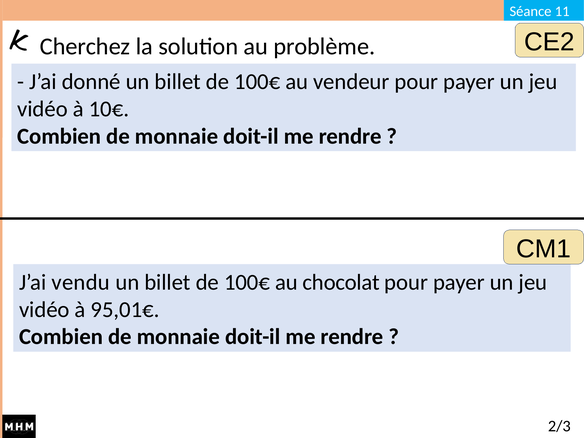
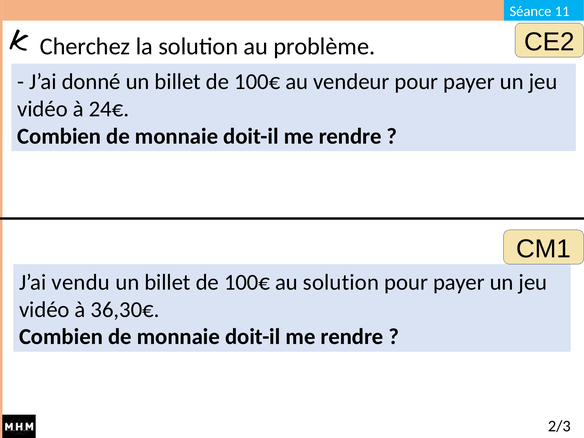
10€: 10€ -> 24€
au chocolat: chocolat -> solution
95,01€: 95,01€ -> 36,30€
